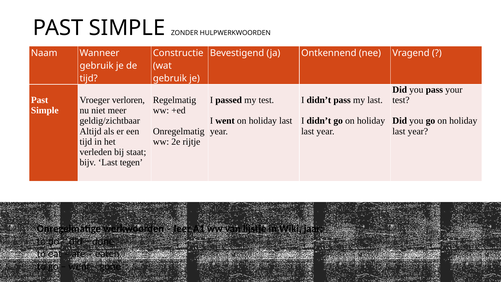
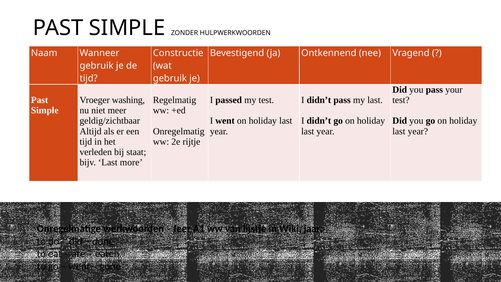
verloren: verloren -> washing
tegen: tegen -> more
